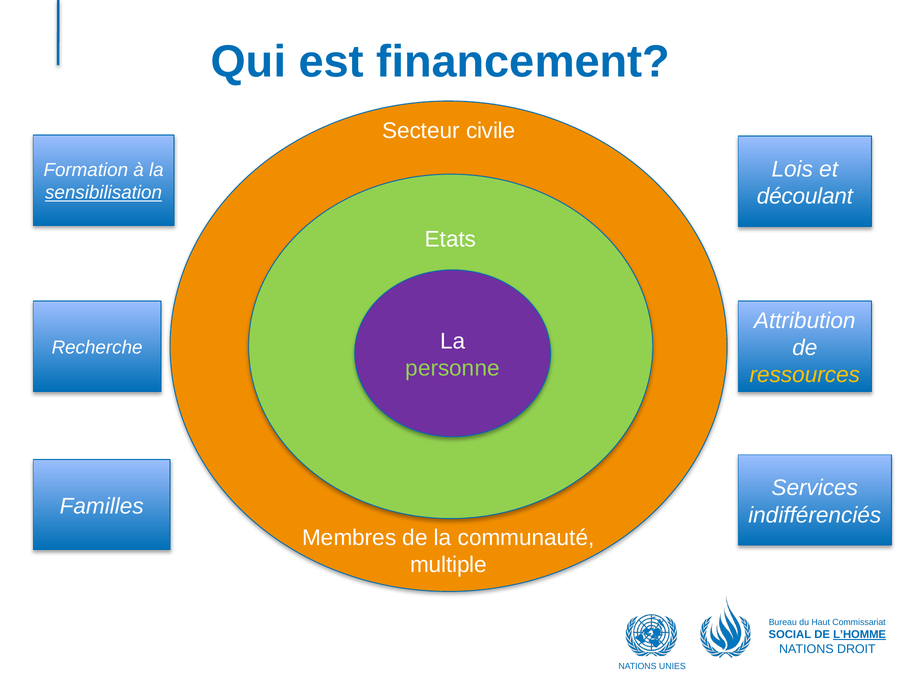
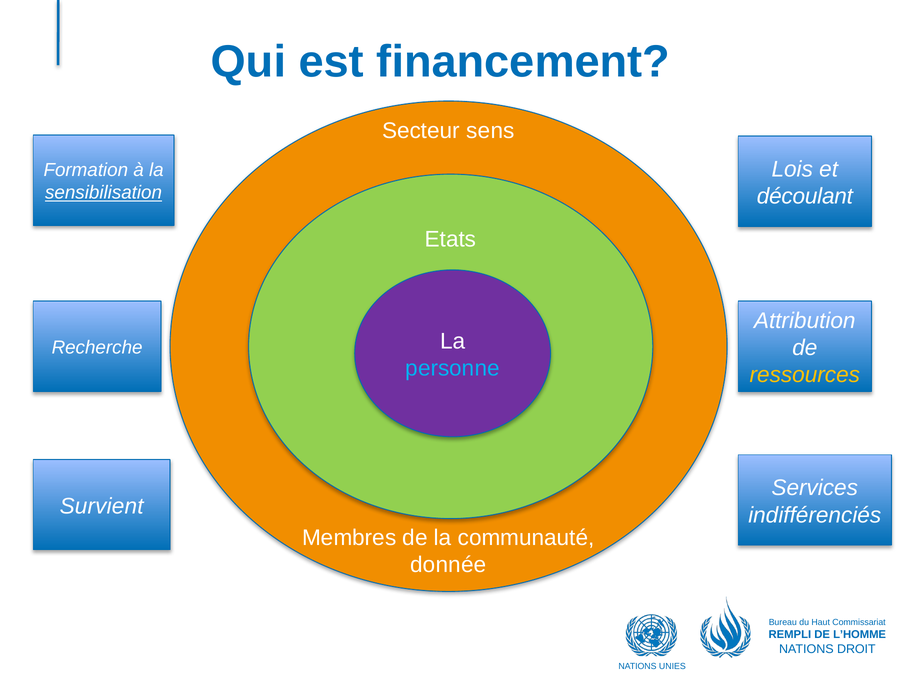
civile: civile -> sens
personne colour: light green -> light blue
Familles: Familles -> Survient
multiple: multiple -> donnée
SOCIAL: SOCIAL -> REMPLI
L’HOMME underline: present -> none
